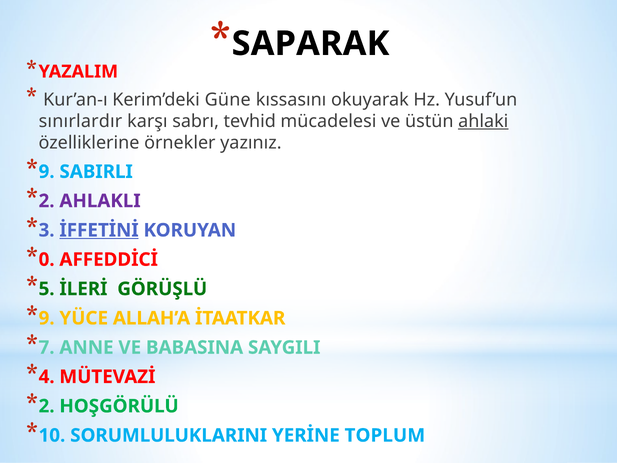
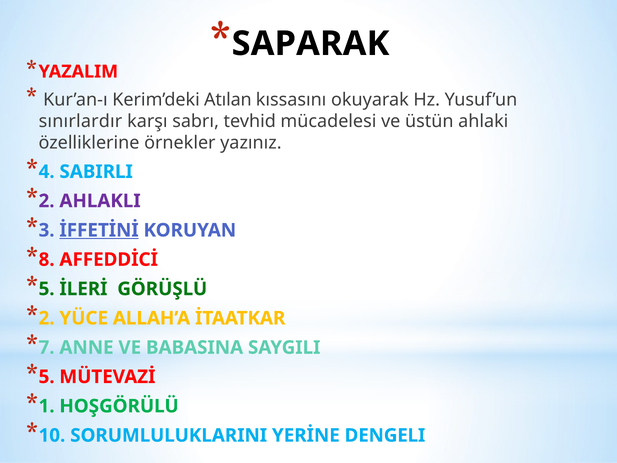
Güne: Güne -> Atılan
ahlaki underline: present -> none
9 at (47, 172): 9 -> 4
0: 0 -> 8
9 at (47, 318): 9 -> 2
4 at (47, 377): 4 -> 5
2 at (47, 406): 2 -> 1
TOPLUM: TOPLUM -> DENGELI
